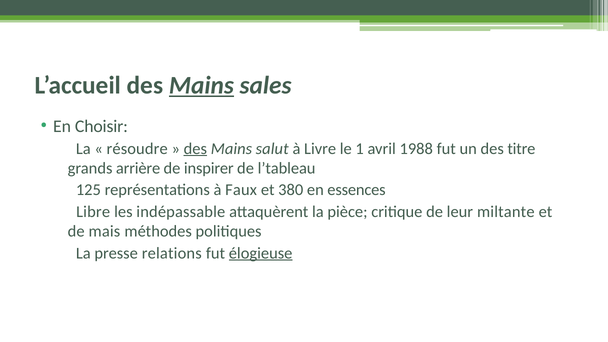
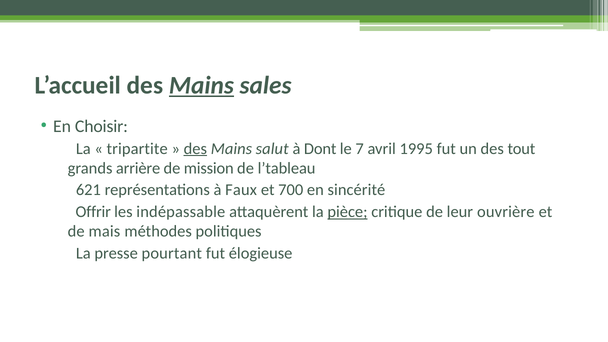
résoudre: résoudre -> tripartite
Livre: Livre -> Dont
1: 1 -> 7
1988: 1988 -> 1995
titre: titre -> tout
inspirer: inspirer -> mission
125: 125 -> 621
380: 380 -> 700
essences: essences -> sincérité
Libre: Libre -> Offrir
pièce underline: none -> present
miltante: miltante -> ouvrière
relations: relations -> pourtant
élogieuse underline: present -> none
